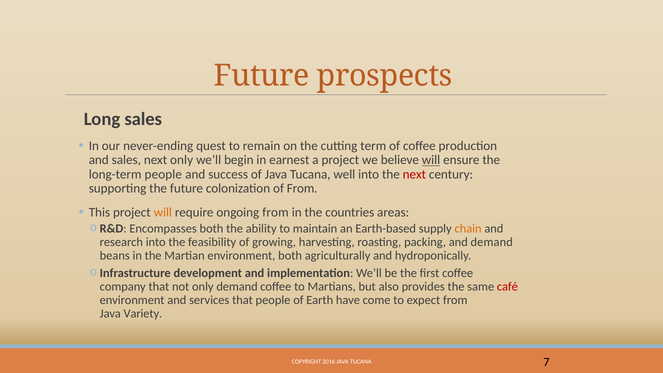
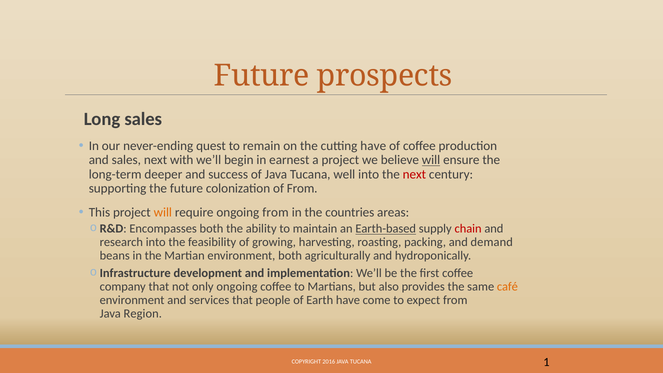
cutting term: term -> have
next only: only -> with
long-term people: people -> deeper
Earth-based underline: none -> present
chain colour: orange -> red
only demand: demand -> ongoing
café colour: red -> orange
Variety: Variety -> Region
7: 7 -> 1
